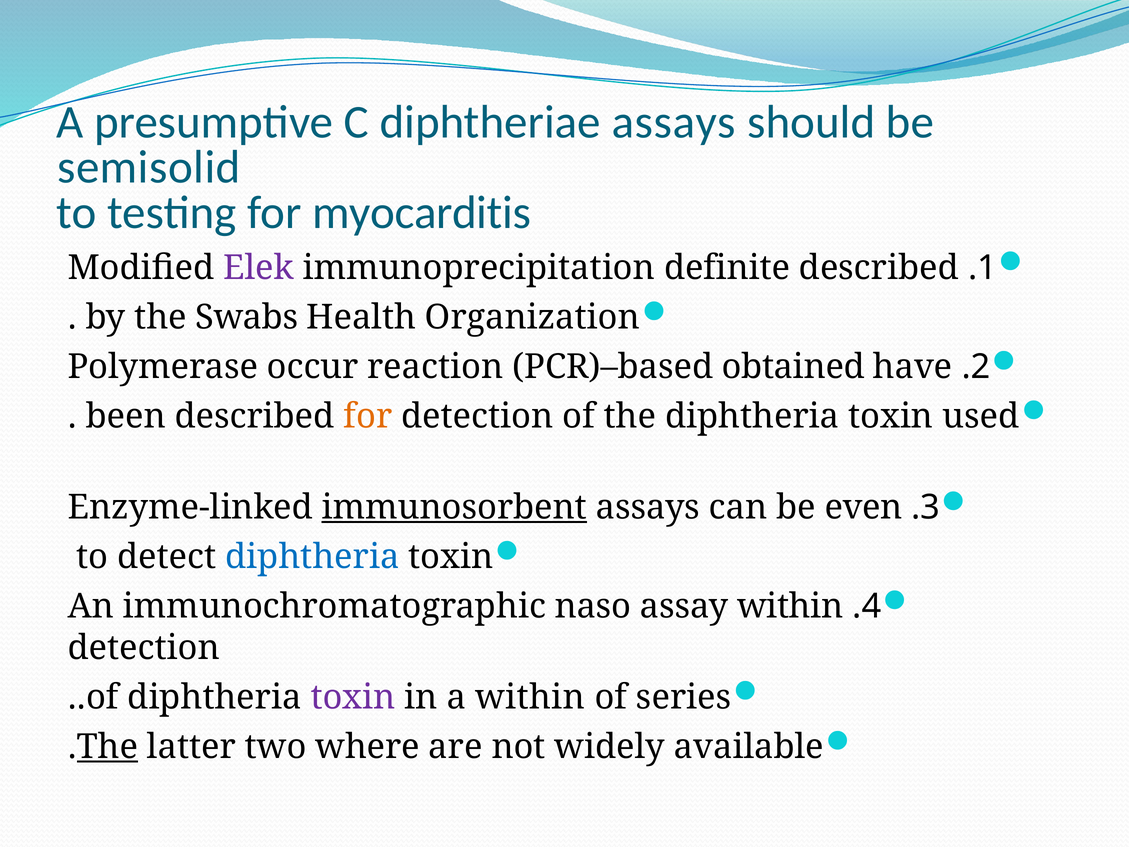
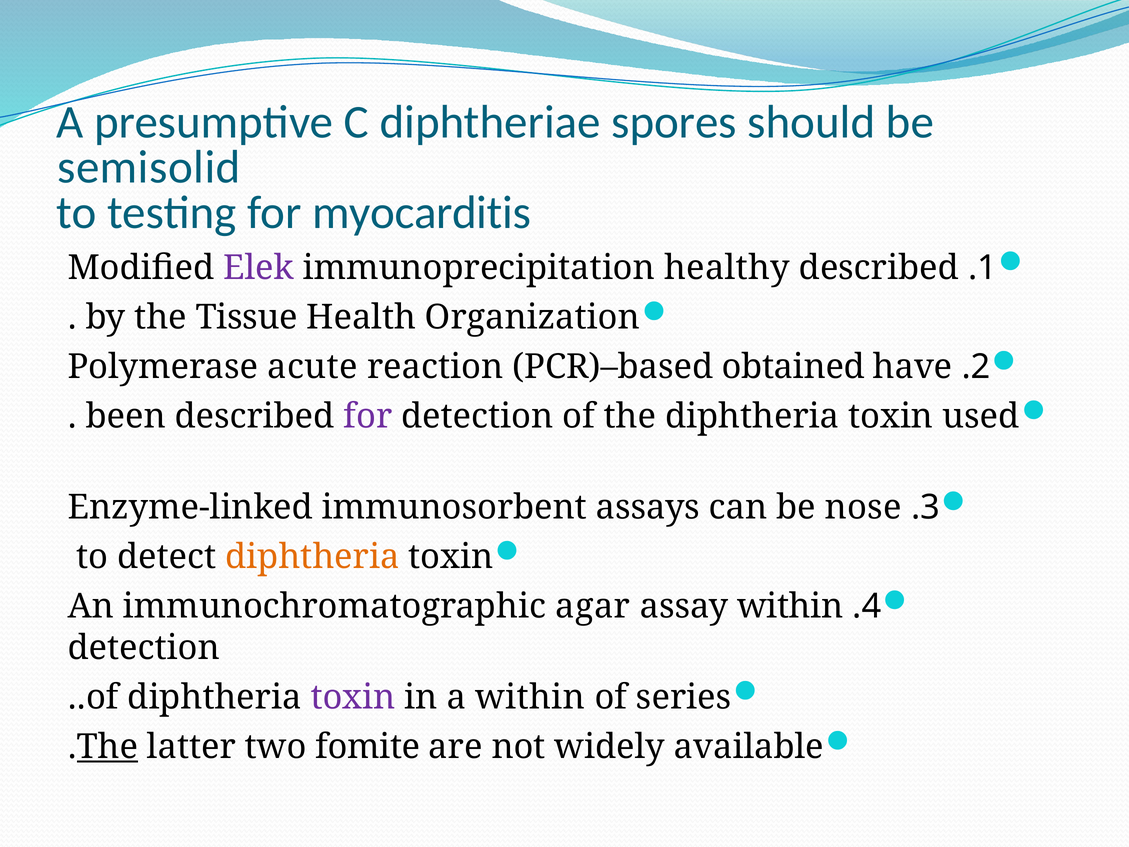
diphtheriae assays: assays -> spores
definite: definite -> healthy
Swabs: Swabs -> Tissue
occur: occur -> acute
for at (368, 416) colour: orange -> purple
immunosorbent underline: present -> none
even: even -> nose
diphtheria at (312, 557) colour: blue -> orange
naso: naso -> agar
where: where -> fomite
